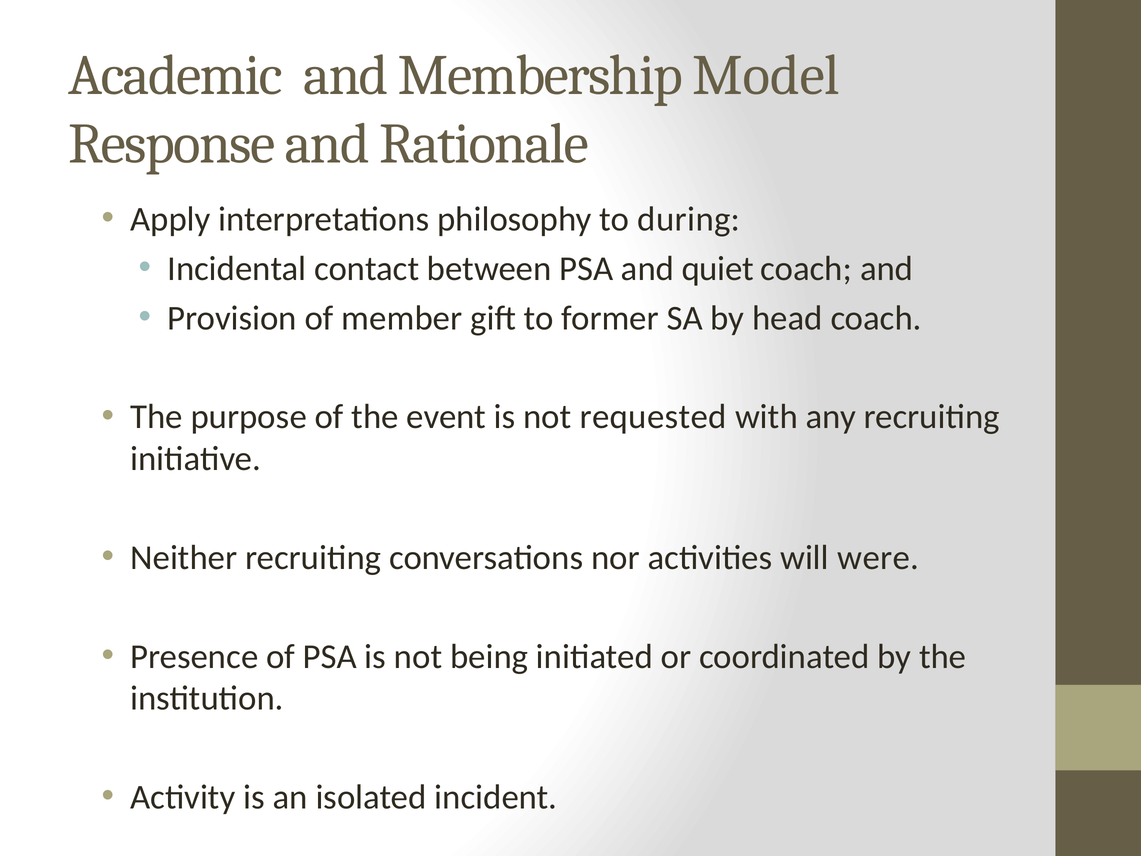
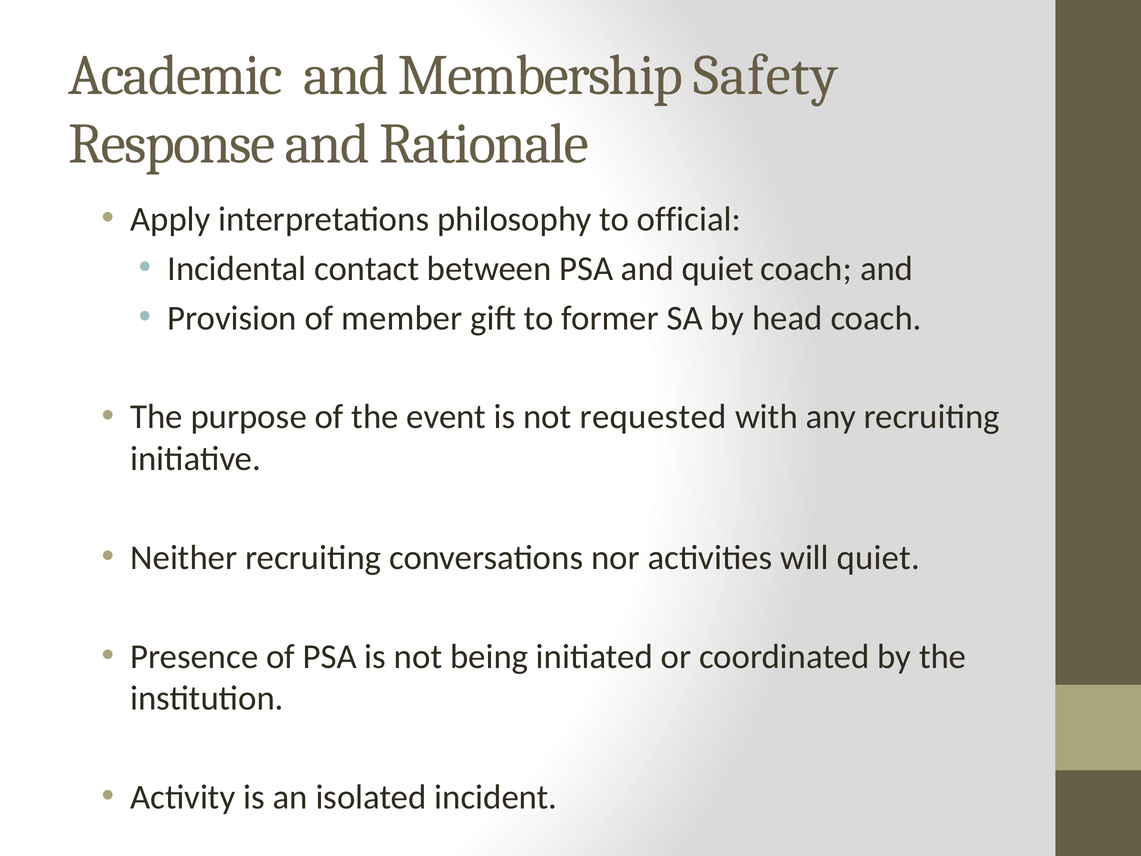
Model: Model -> Safety
during: during -> official
will were: were -> quiet
